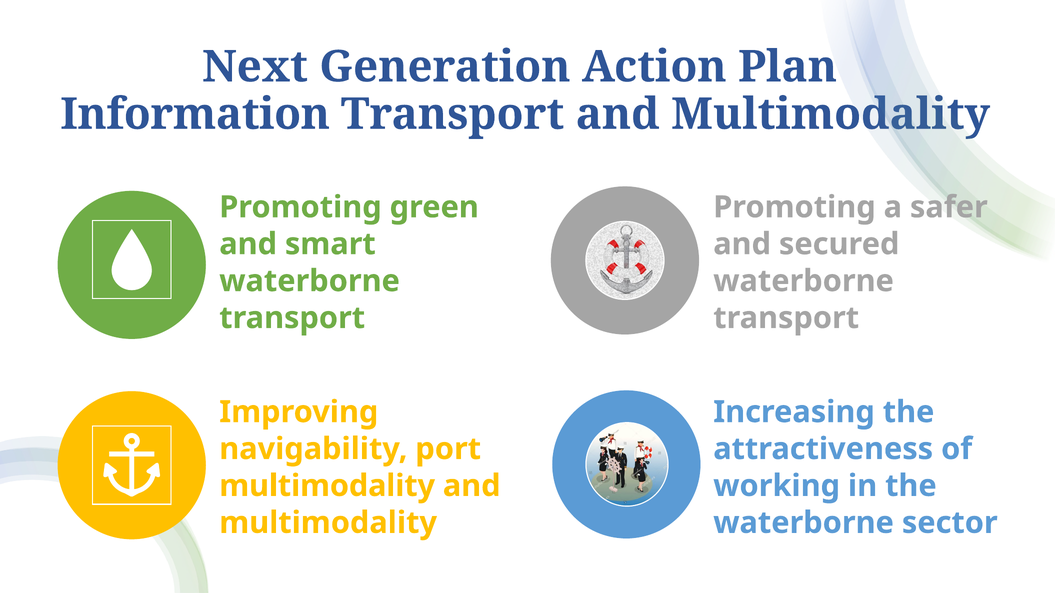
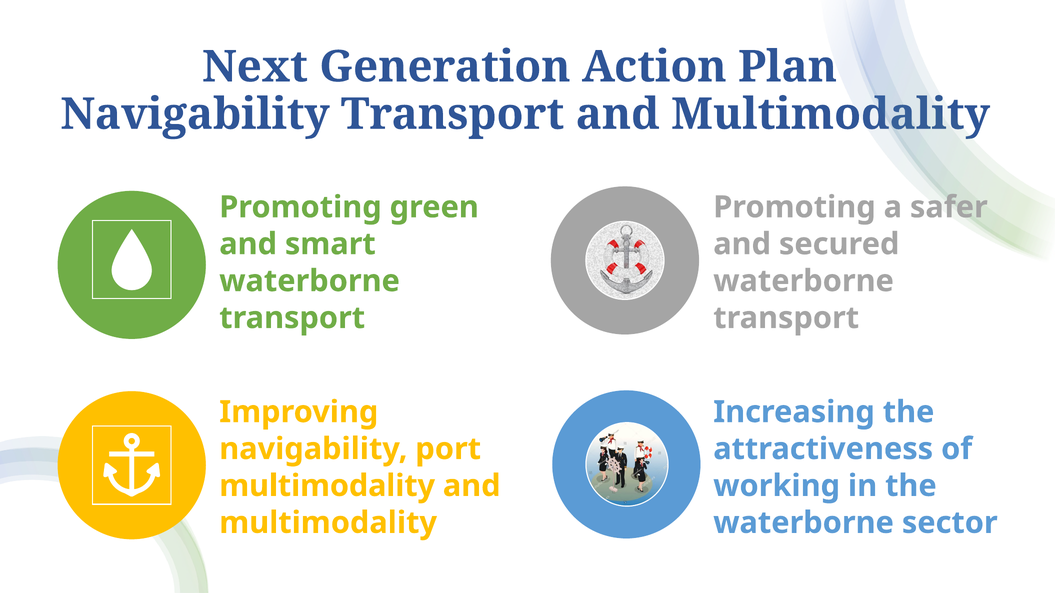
Information at (195, 114): Information -> Navigability
